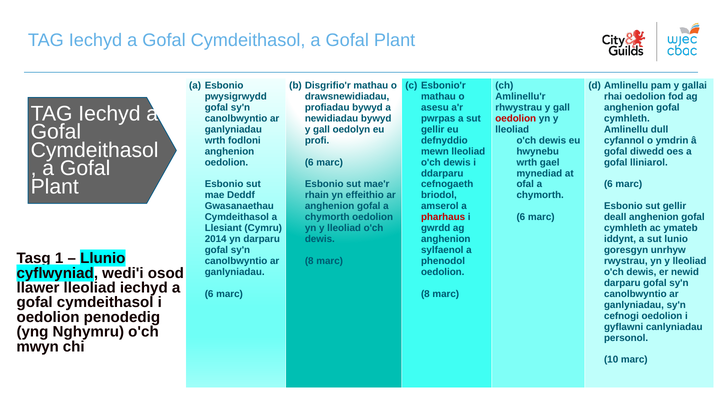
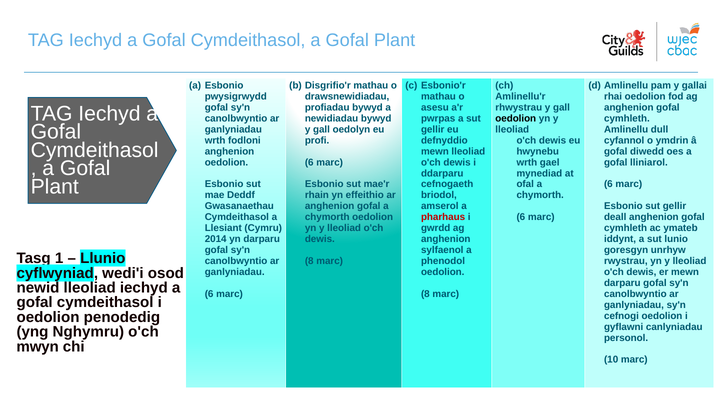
oedolion at (516, 118) colour: red -> black
er newid: newid -> mewn
llawer: llawer -> newid
